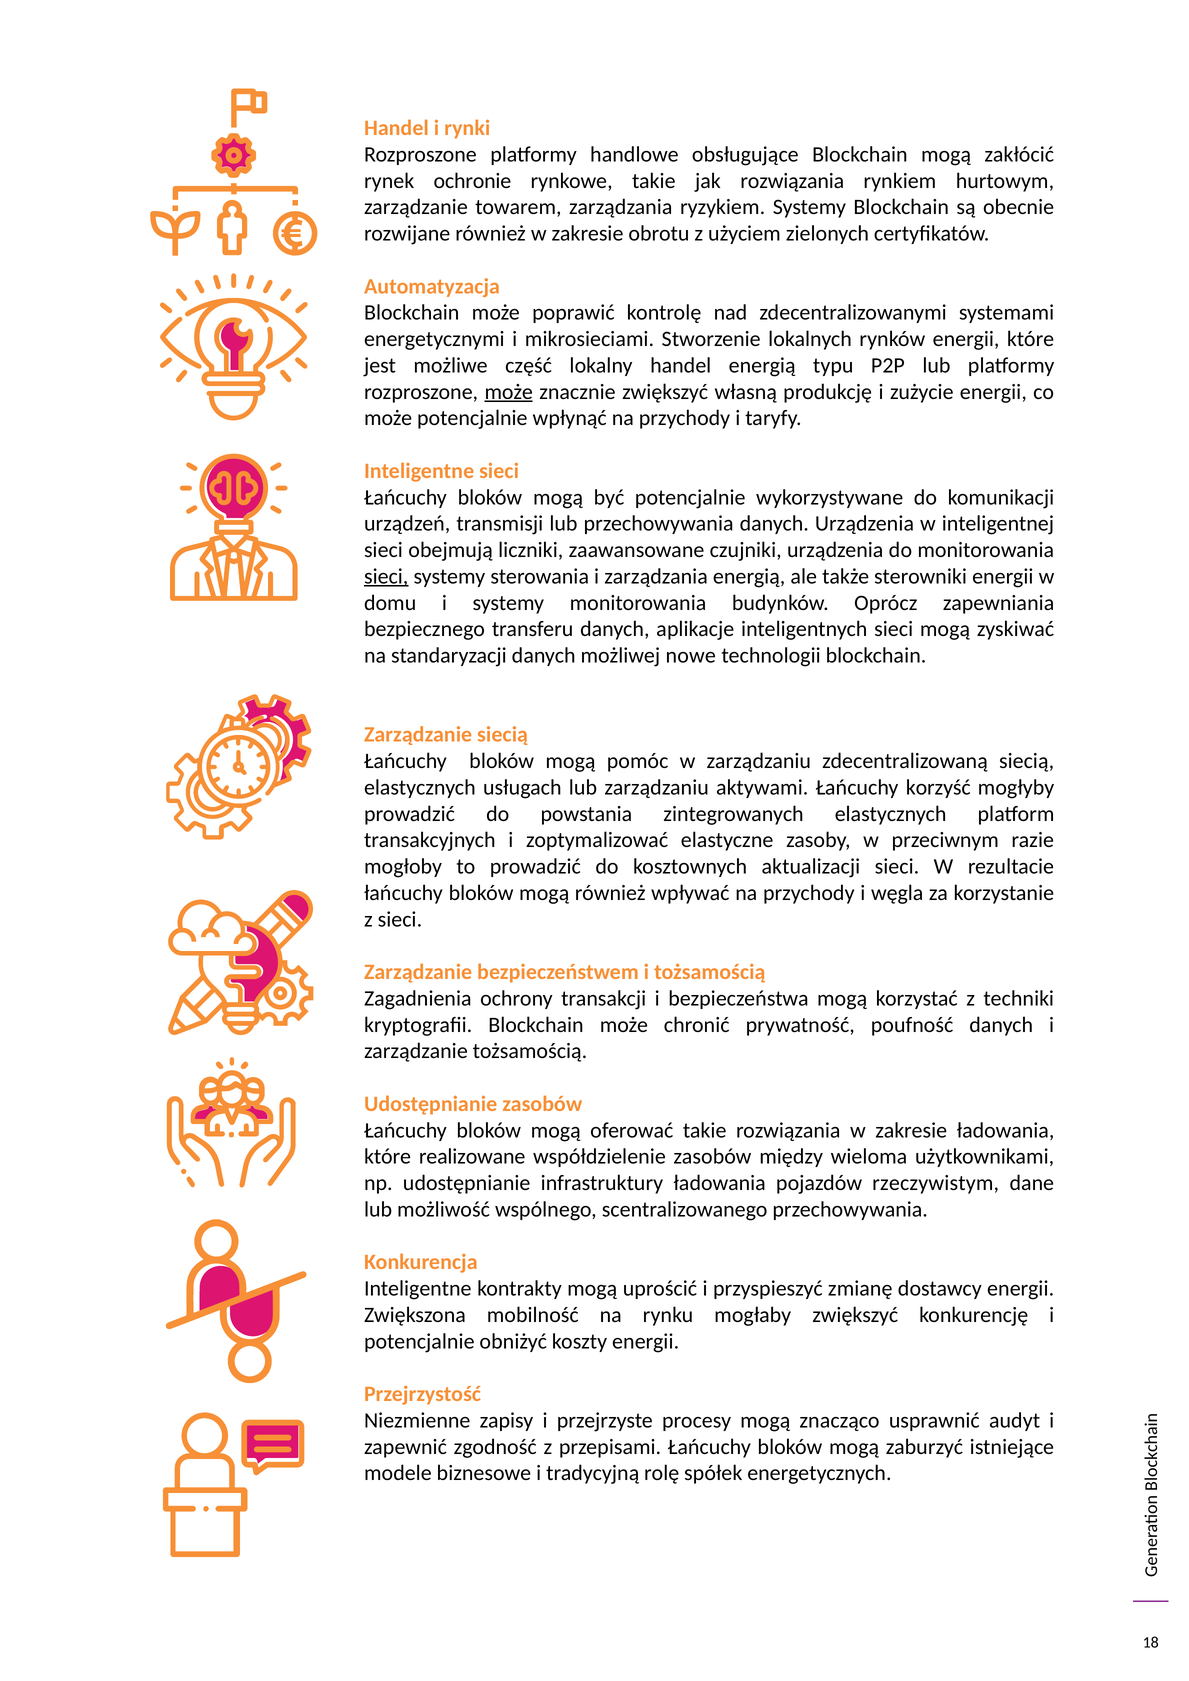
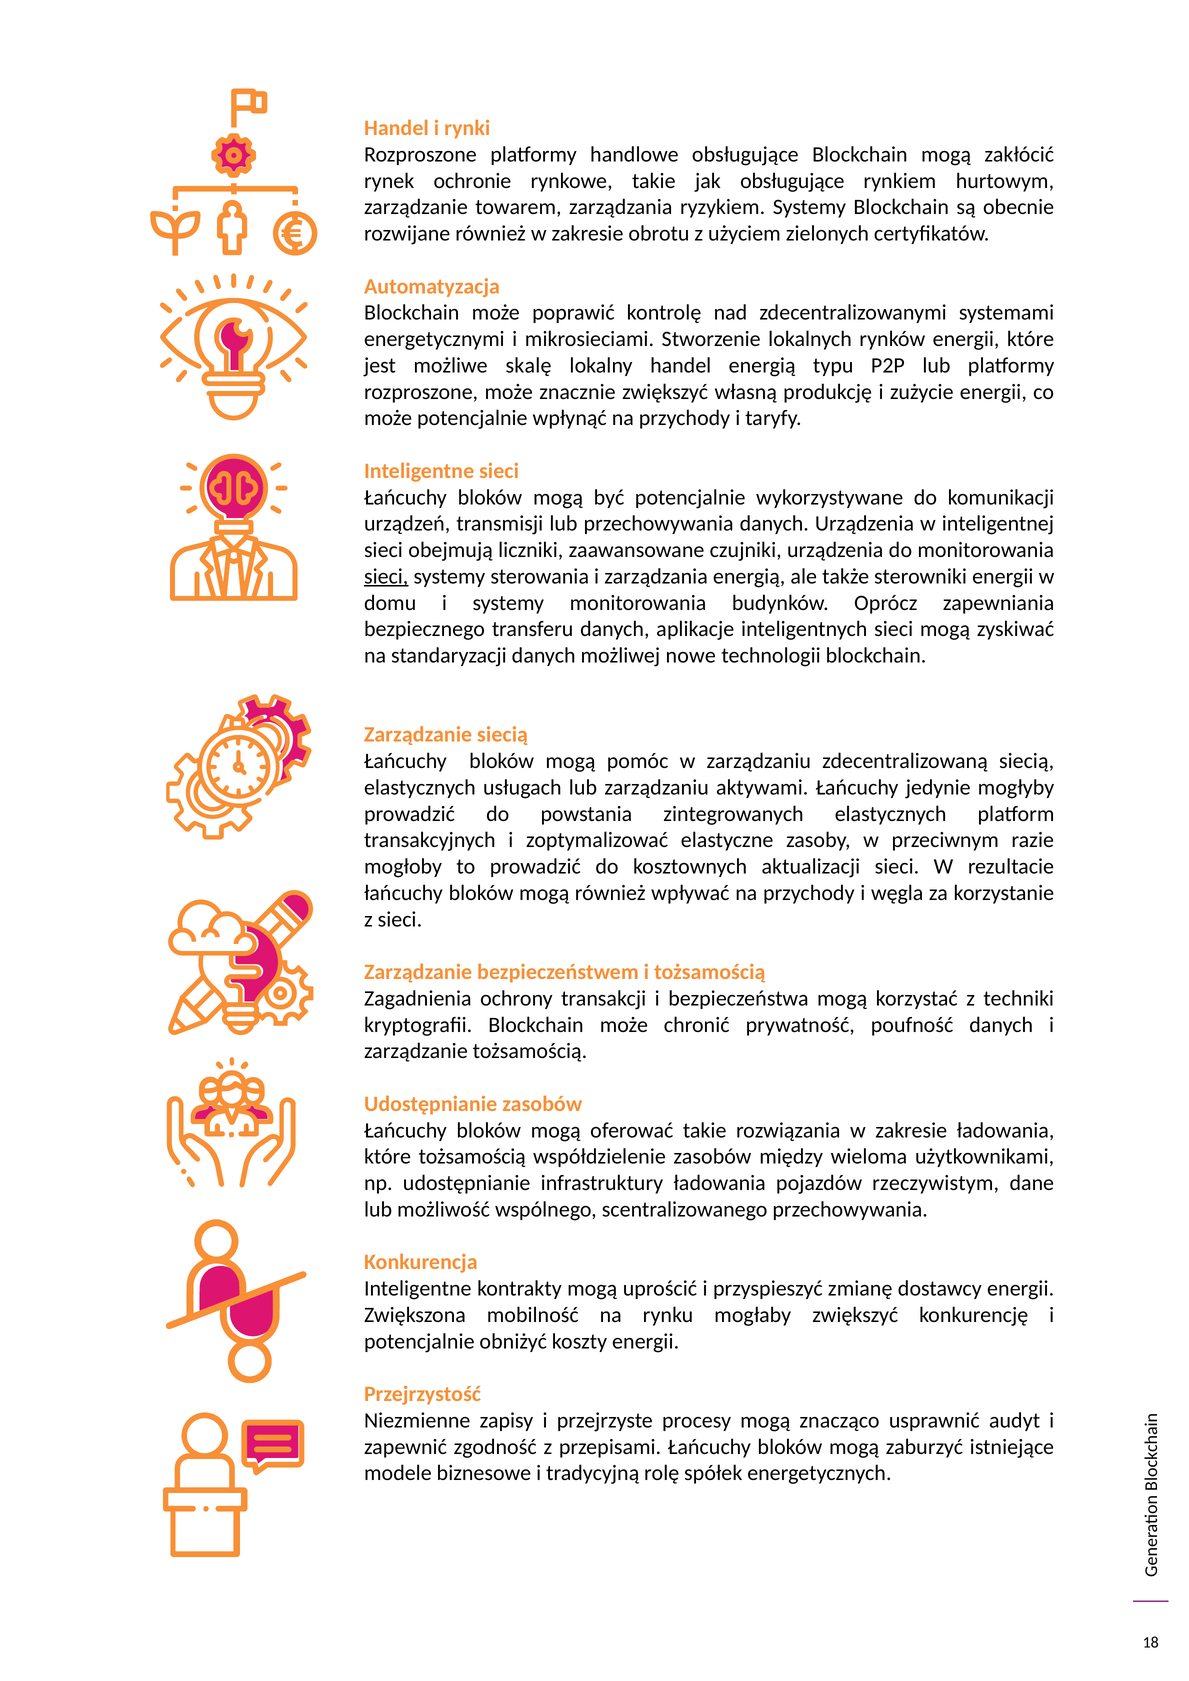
jak rozwiązania: rozwiązania -> obsługujące
część: część -> skalę
może at (509, 392) underline: present -> none
korzyść: korzyść -> jedynie
które realizowane: realizowane -> tożsamością
